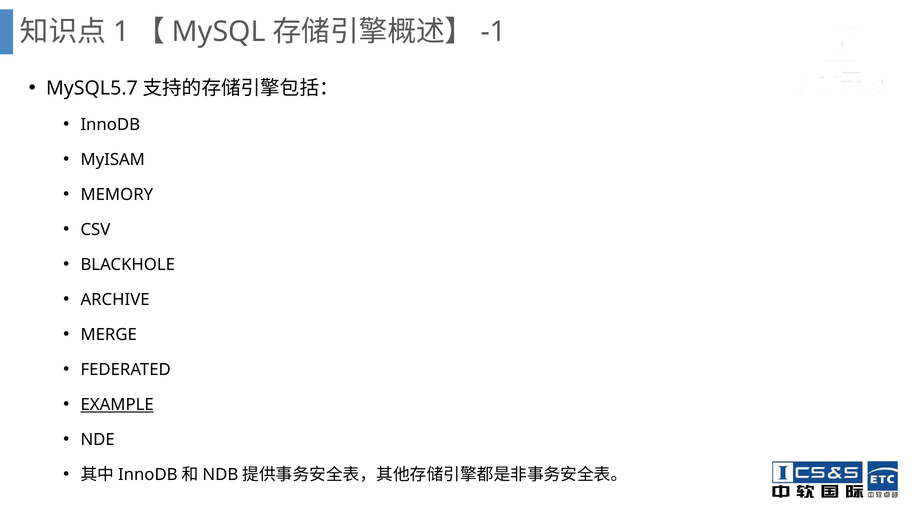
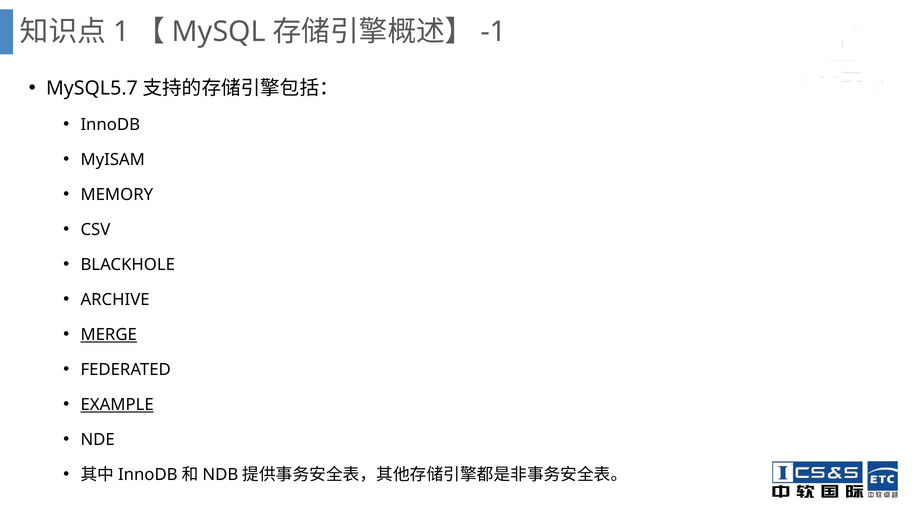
MERGE underline: none -> present
